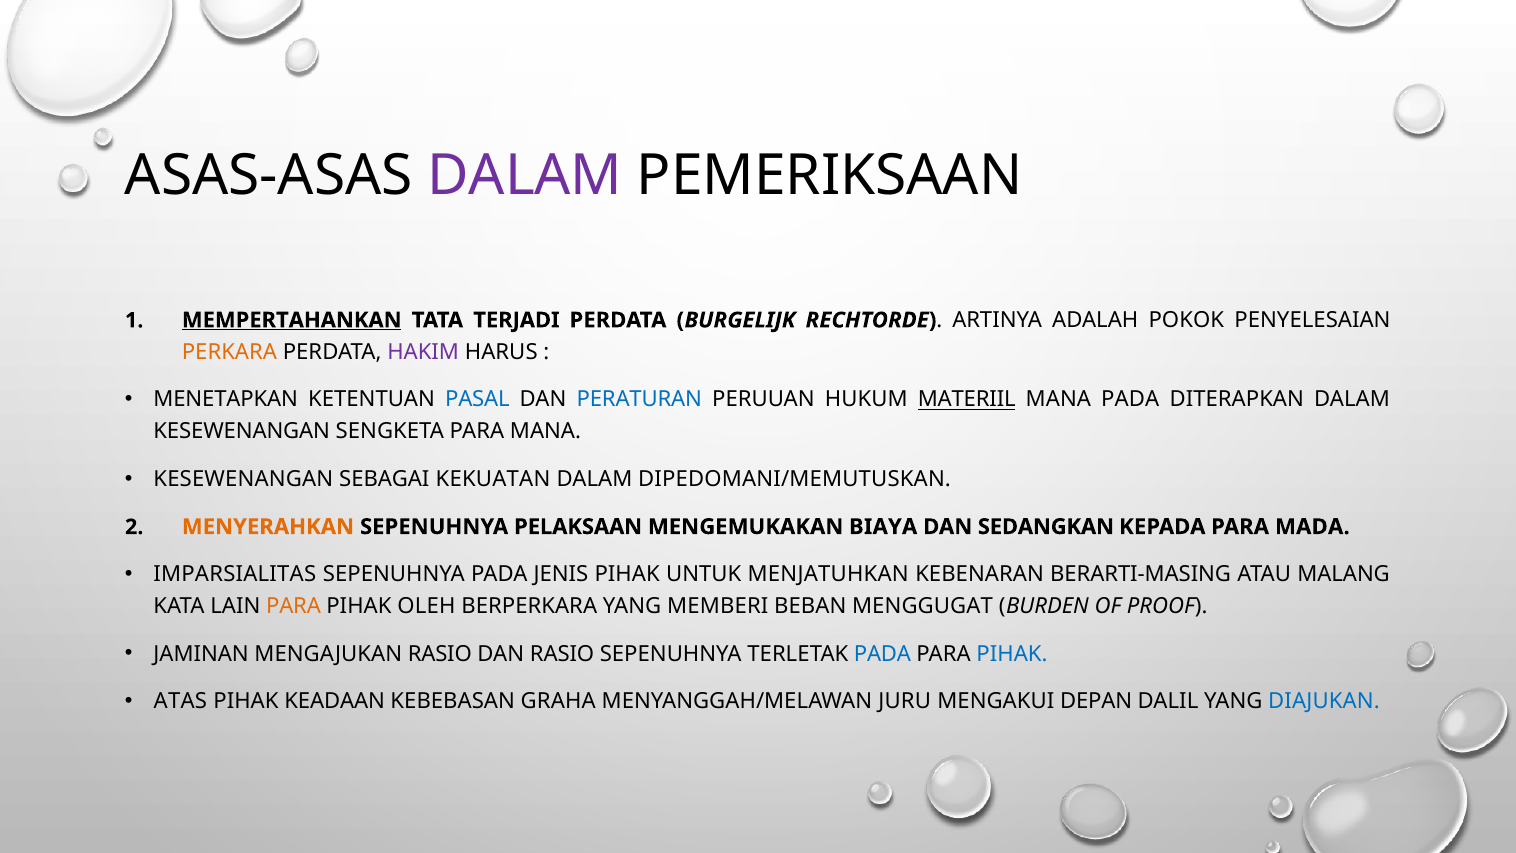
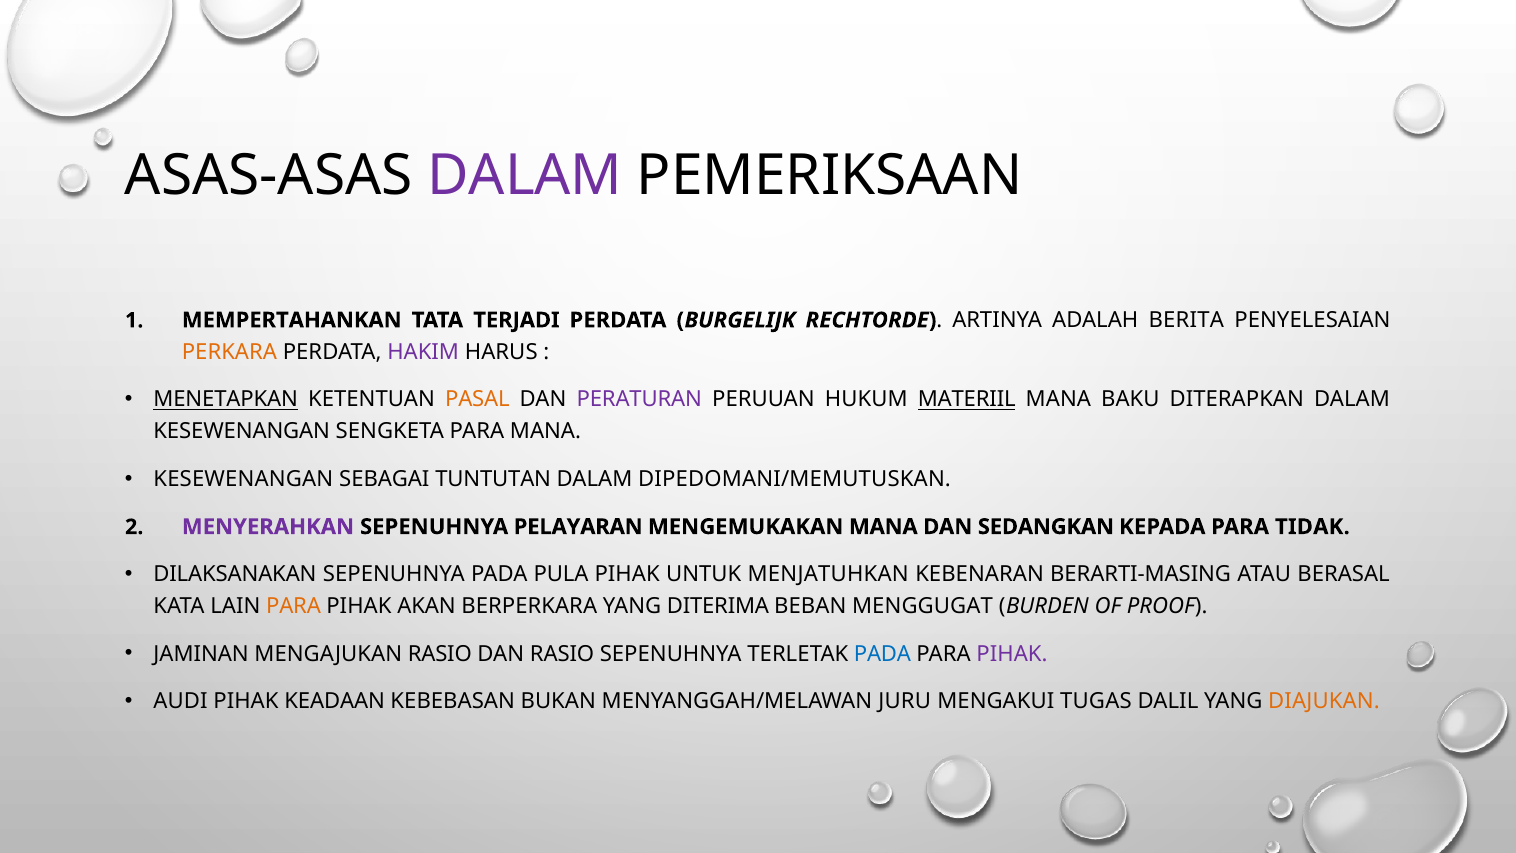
MEMPERTAHANKAN underline: present -> none
POKOK: POKOK -> BERITA
MENETAPKAN underline: none -> present
PASAL colour: blue -> orange
PERATURAN colour: blue -> purple
MANA PADA: PADA -> BAKU
KEKUATAN: KEKUATAN -> TUNTUTAN
MENYERAHKAN colour: orange -> purple
PELAKSAAN: PELAKSAAN -> PELAYARAN
MENGEMUKAKAN BIAYA: BIAYA -> MANA
MADA: MADA -> TIDAK
IMPARSIALITAS: IMPARSIALITAS -> DILAKSANAKAN
JENIS: JENIS -> PULA
MALANG: MALANG -> BERASAL
OLEH: OLEH -> AKAN
MEMBERI: MEMBERI -> DITERIMA
PIHAK at (1012, 654) colour: blue -> purple
ATAS: ATAS -> AUDI
GRAHA: GRAHA -> BUKAN
DEPAN: DEPAN -> TUGAS
DIAJUKAN colour: blue -> orange
